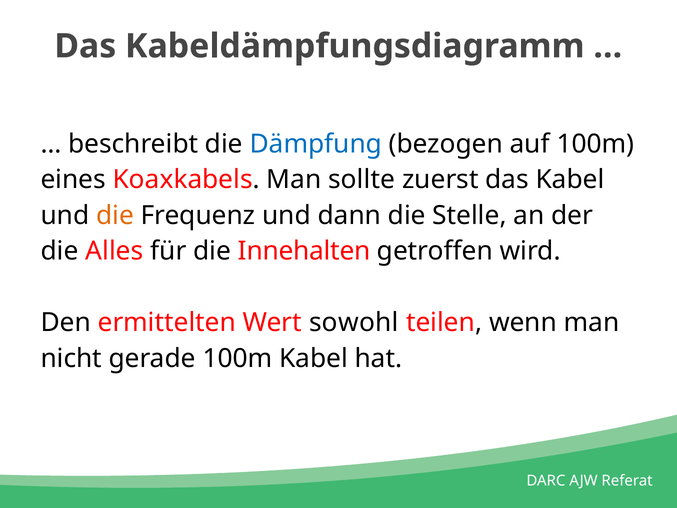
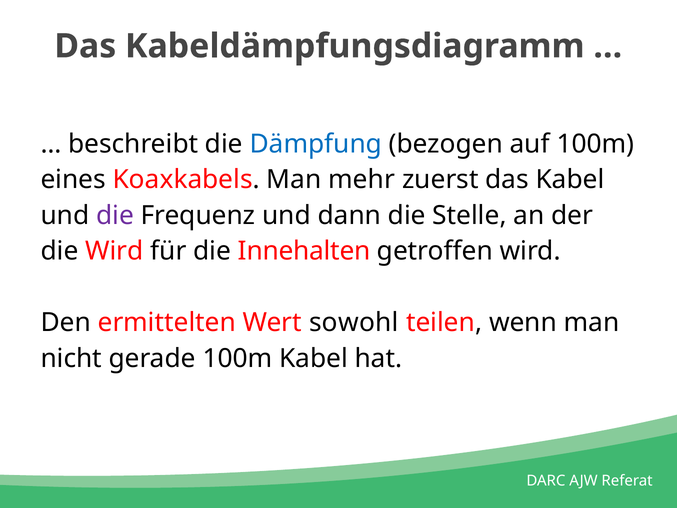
sollte: sollte -> mehr
die at (115, 215) colour: orange -> purple
die Alles: Alles -> Wird
